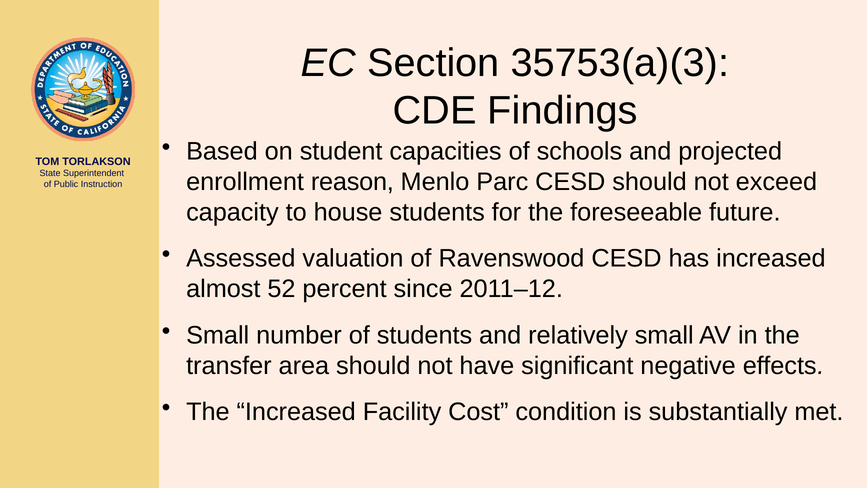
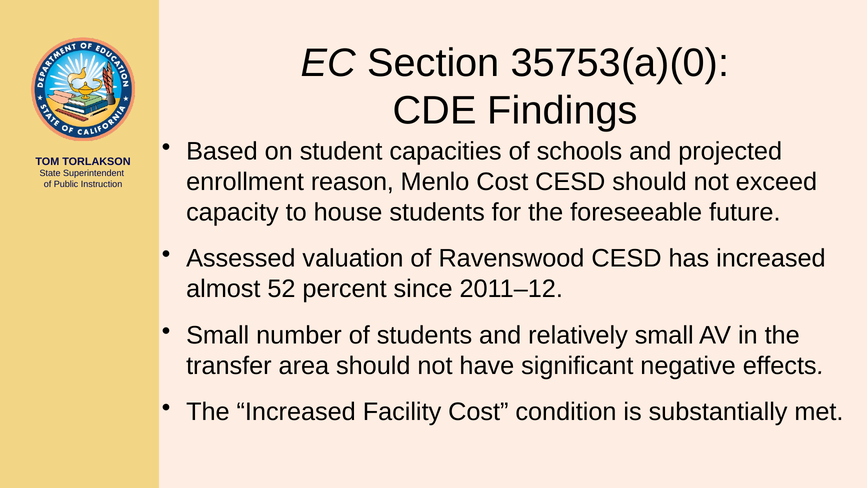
35753(a)(3: 35753(a)(3 -> 35753(a)(0
Menlo Parc: Parc -> Cost
